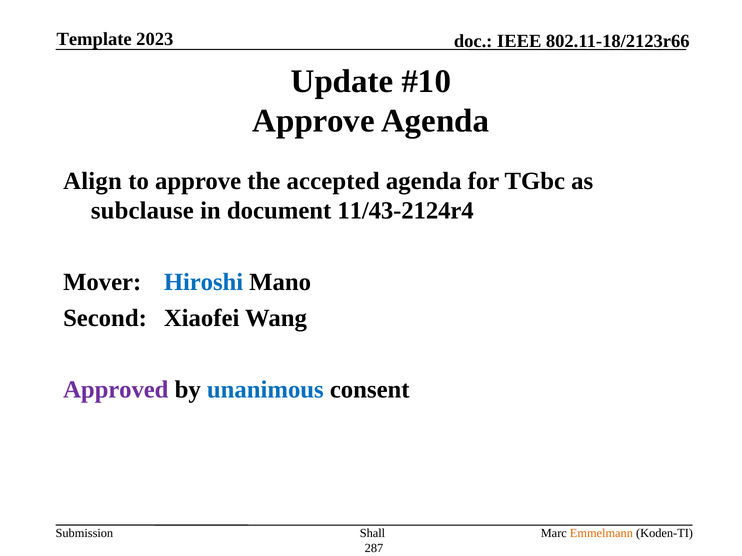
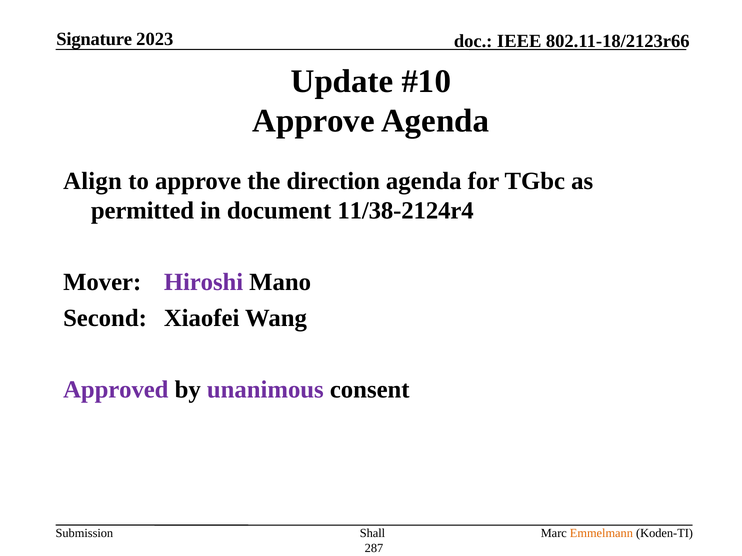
Template: Template -> Signature
accepted: accepted -> direction
subclause: subclause -> permitted
11/43-2124r4: 11/43-2124r4 -> 11/38-2124r4
Hiroshi colour: blue -> purple
unanimous colour: blue -> purple
